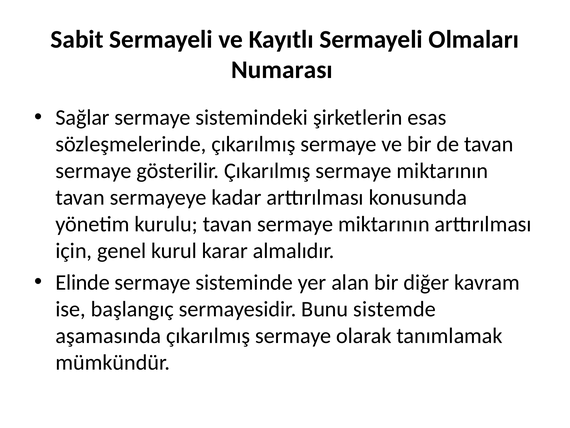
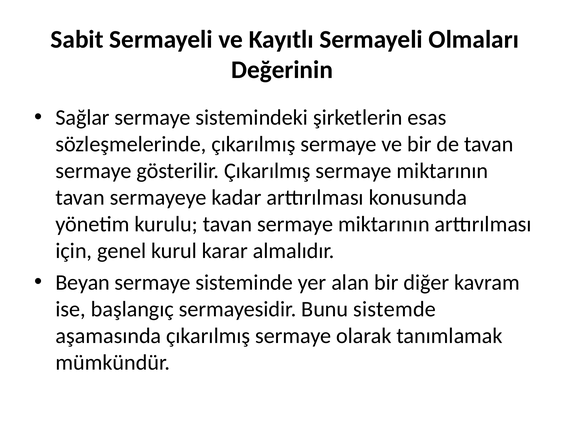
Numarası: Numarası -> Değerinin
Elinde: Elinde -> Beyan
